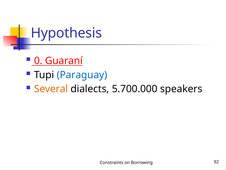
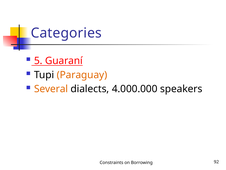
Hypothesis: Hypothesis -> Categories
0: 0 -> 5
Paraguay colour: blue -> orange
5.700.000: 5.700.000 -> 4.000.000
